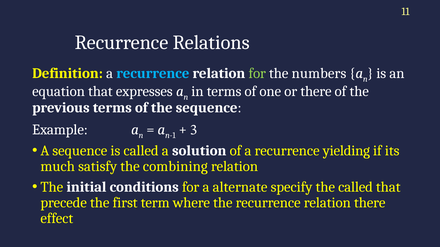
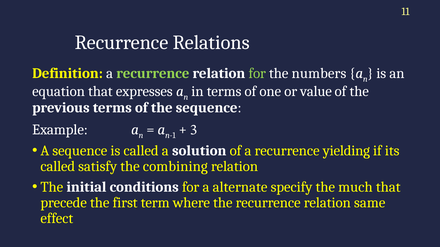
recurrence at (153, 74) colour: light blue -> light green
or there: there -> value
much at (58, 167): much -> called
the called: called -> much
relation there: there -> same
